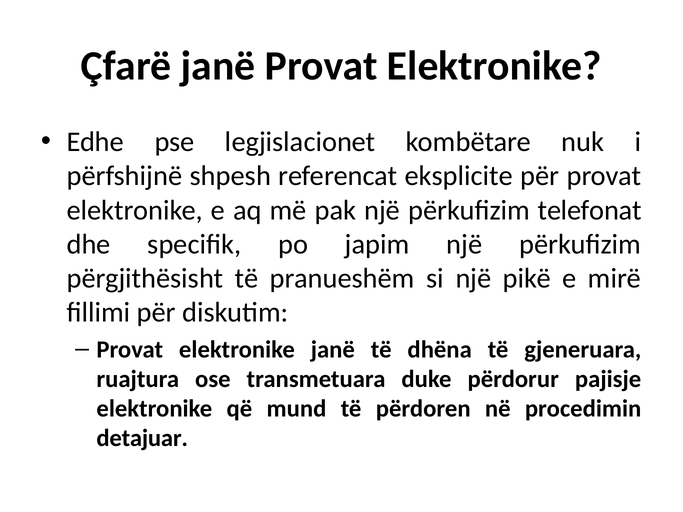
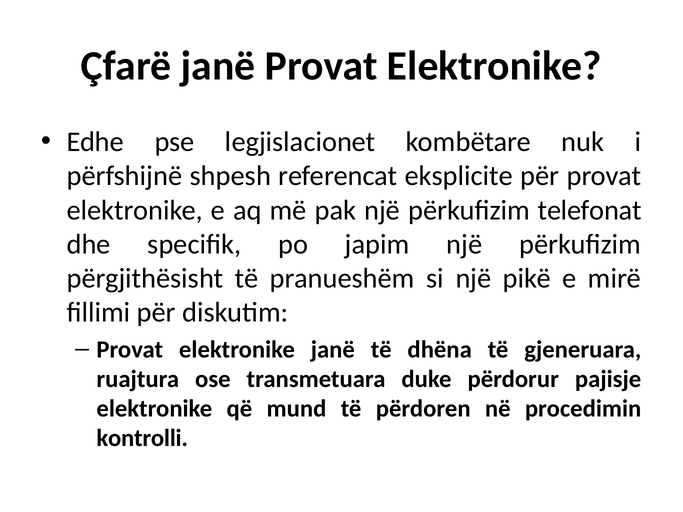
detajuar: detajuar -> kontrolli
